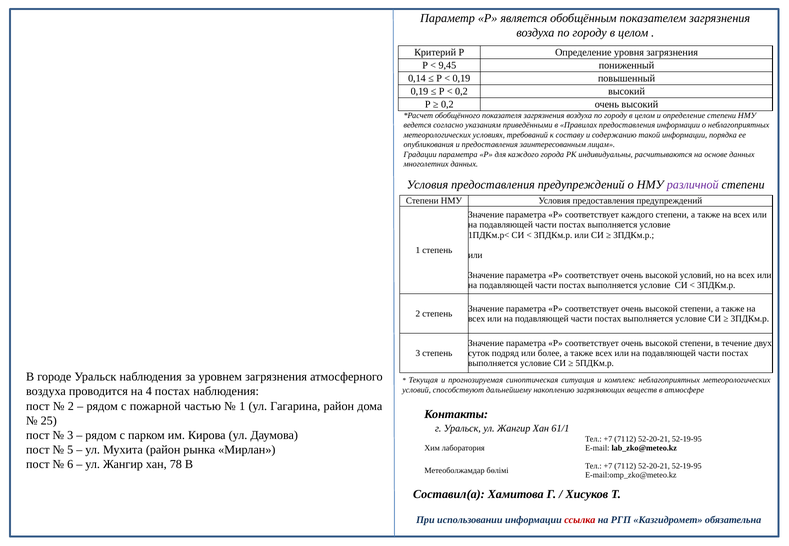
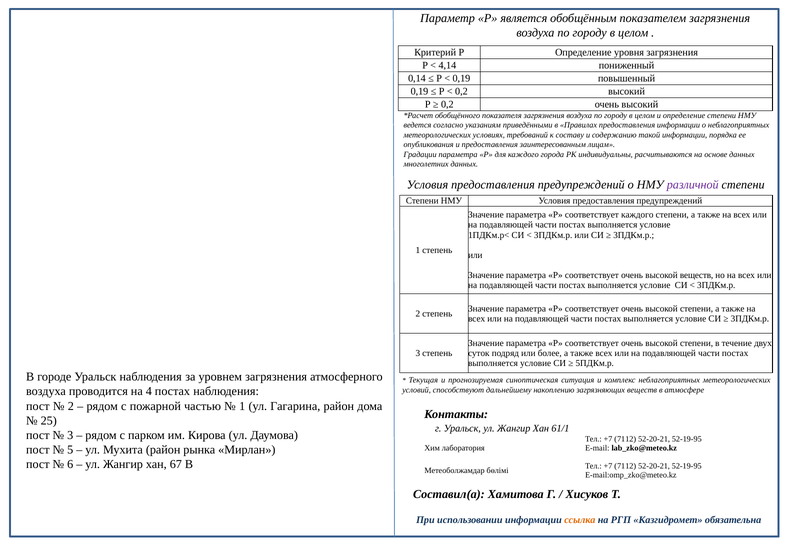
9,45: 9,45 -> 4,14
высокой условий: условий -> веществ
78: 78 -> 67
ссылка colour: red -> orange
